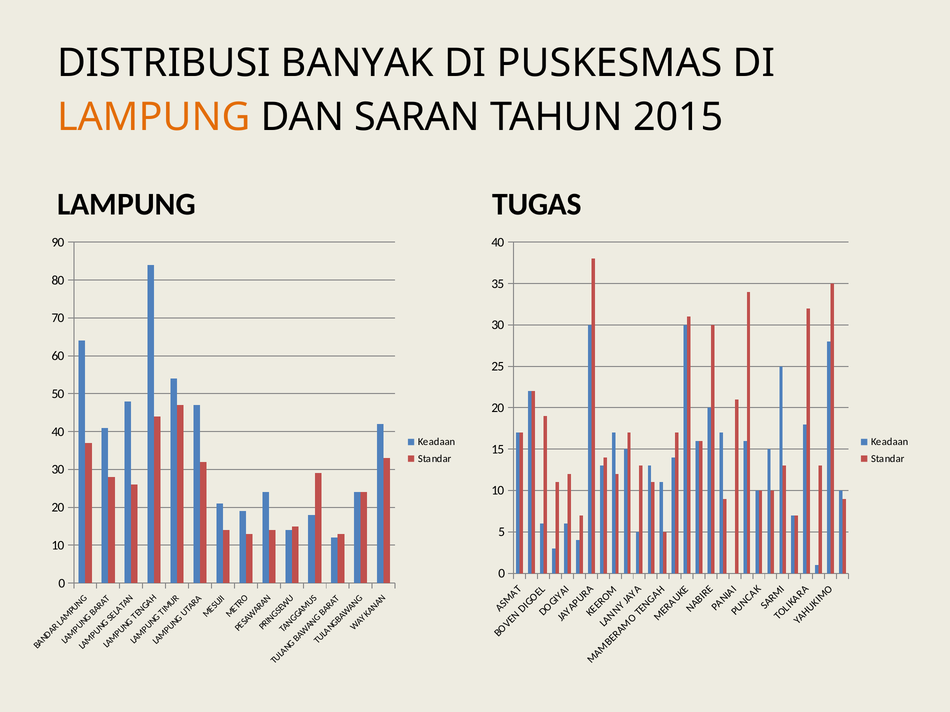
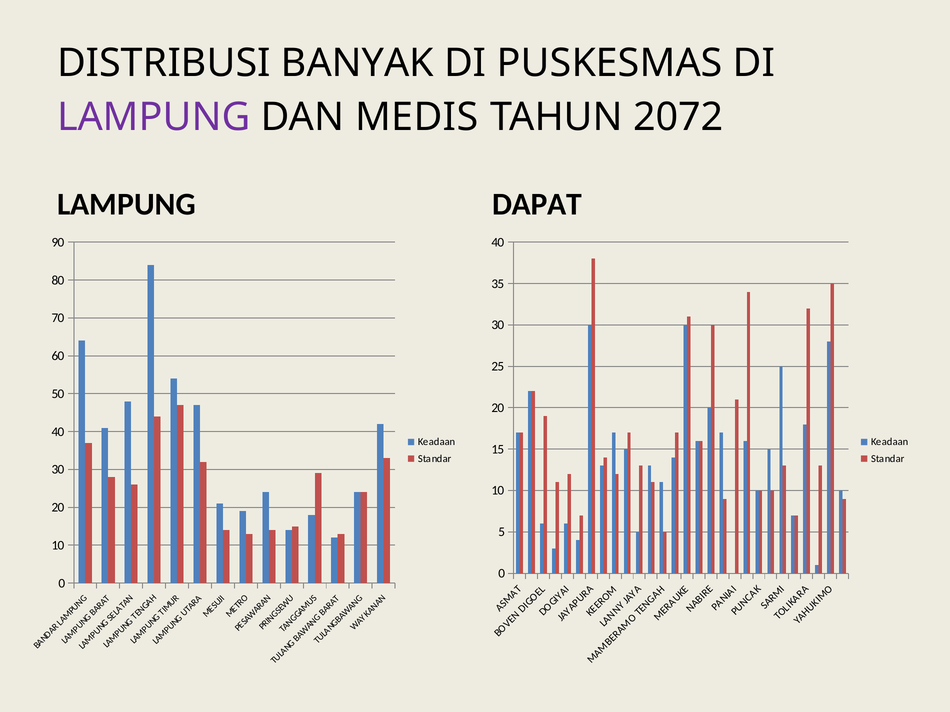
LAMPUNG at (154, 117) colour: orange -> purple
SARAN: SARAN -> MEDIS
2015: 2015 -> 2072
TUGAS: TUGAS -> DAPAT
